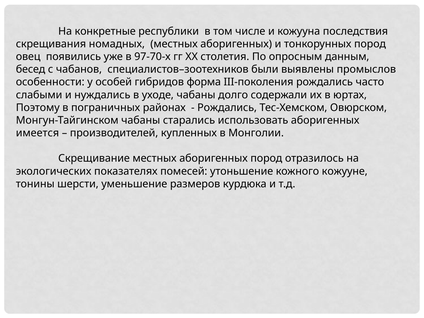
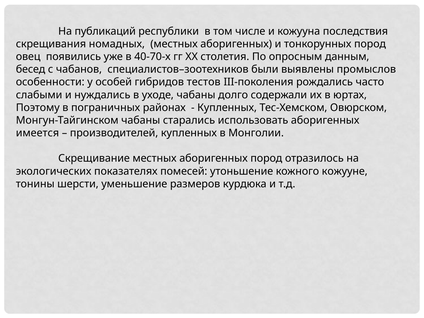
конкретные: конкретные -> публикаций
97-70-х: 97-70-х -> 40-70-х
форма: форма -> тестов
Рождались at (227, 108): Рождались -> Купленных
